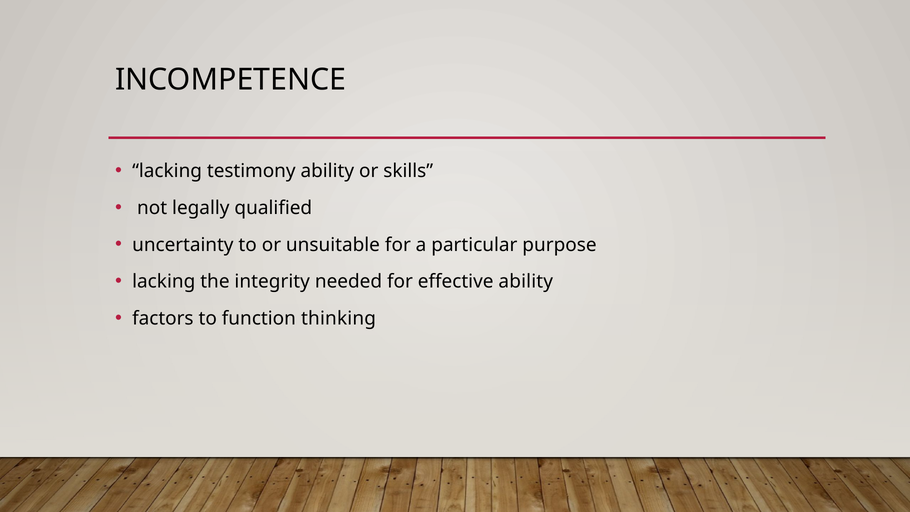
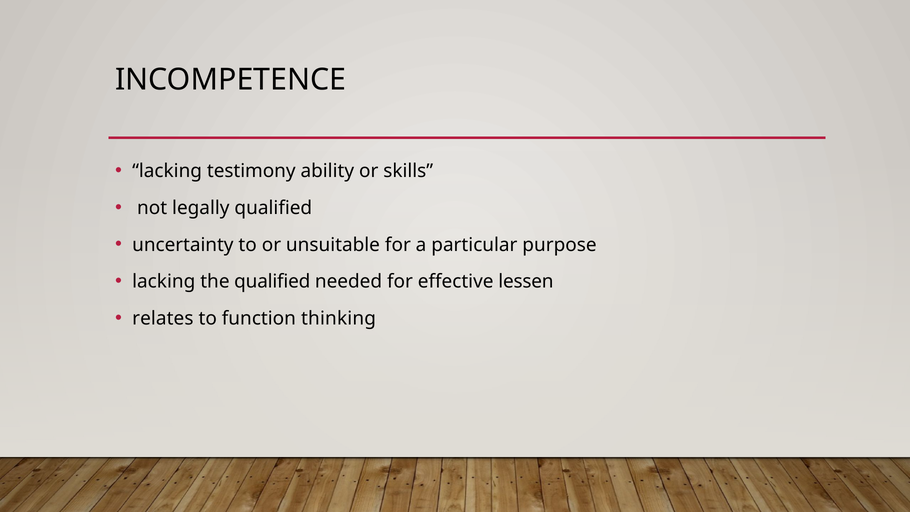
the integrity: integrity -> qualified
effective ability: ability -> lessen
factors: factors -> relates
